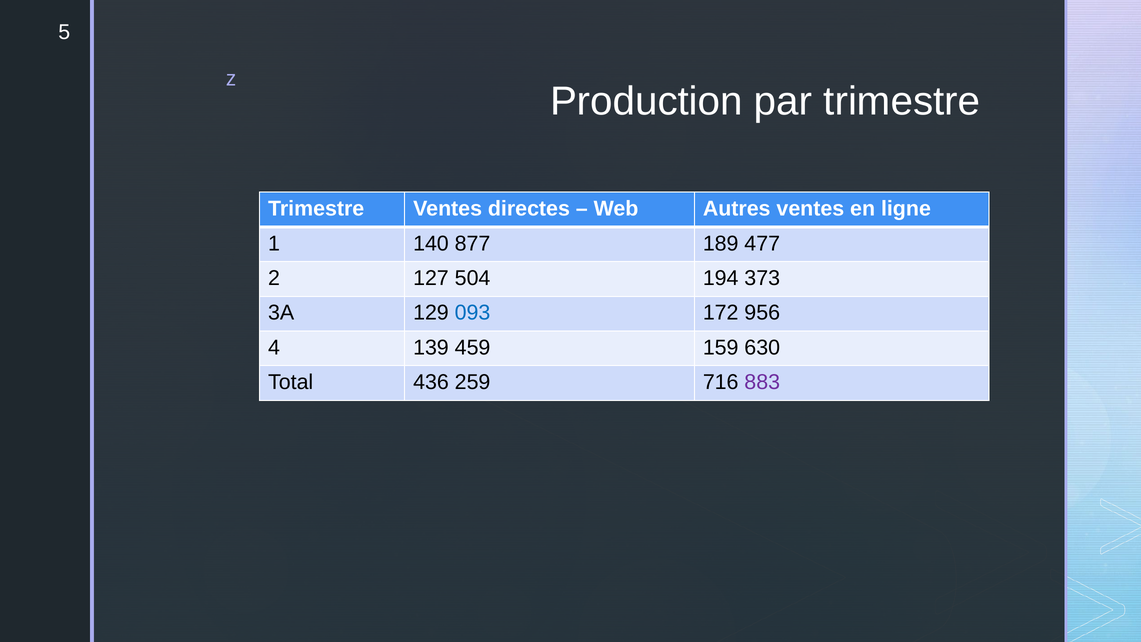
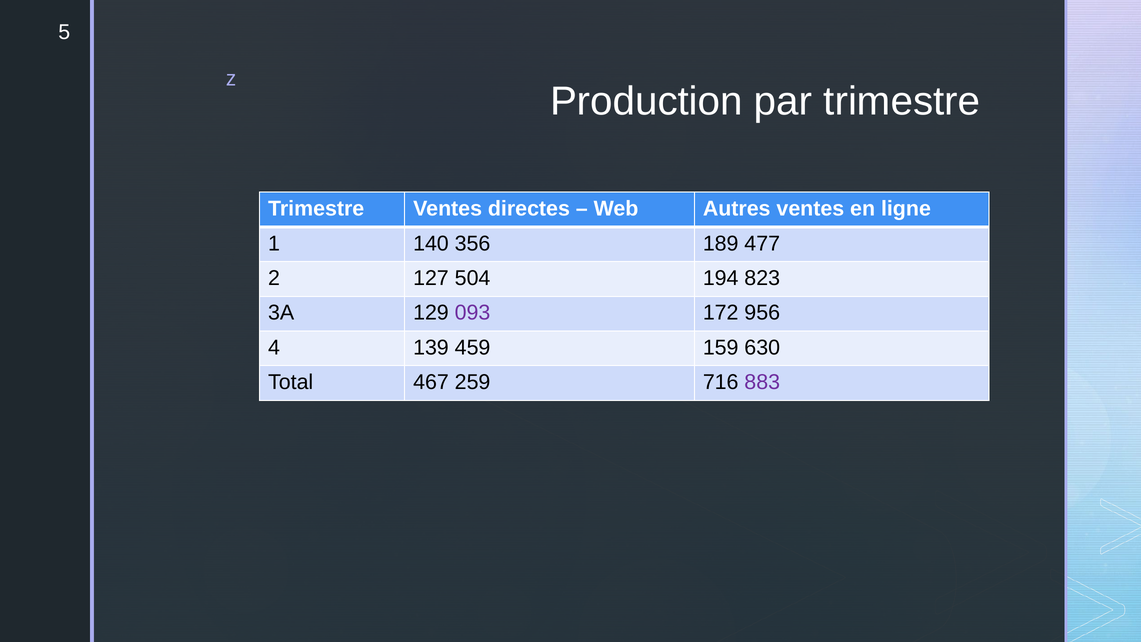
877: 877 -> 356
373: 373 -> 823
093 colour: blue -> purple
436: 436 -> 467
